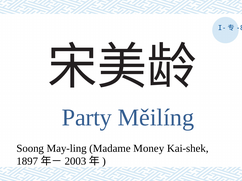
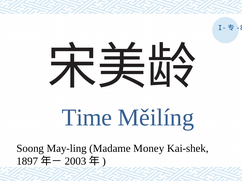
Party: Party -> Time
